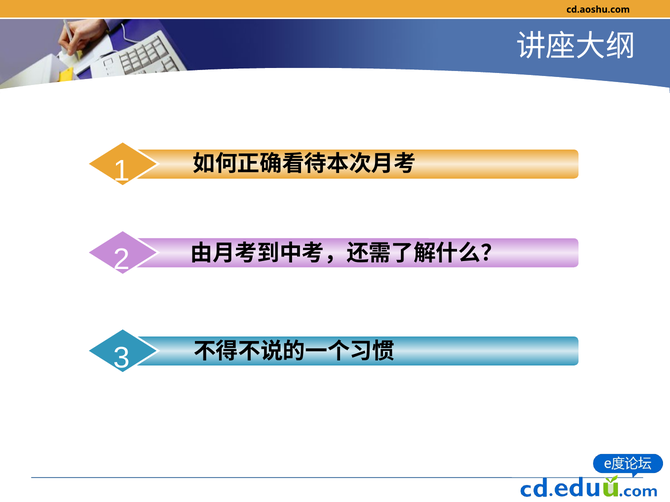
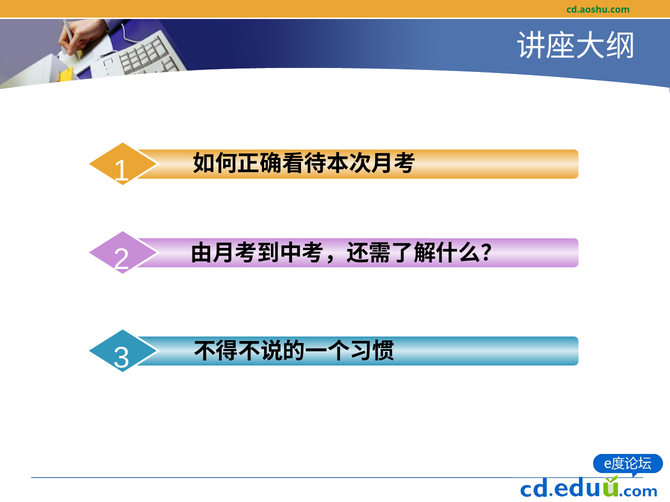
cd.aoshu.com colour: black -> green
